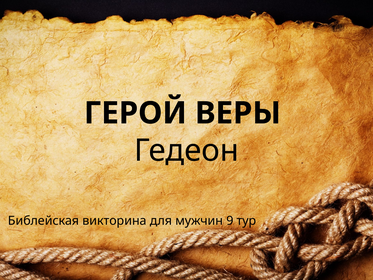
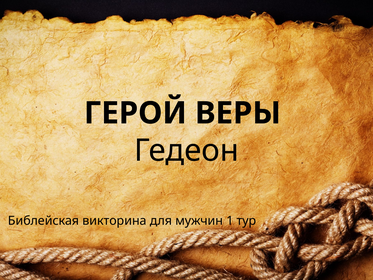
9: 9 -> 1
